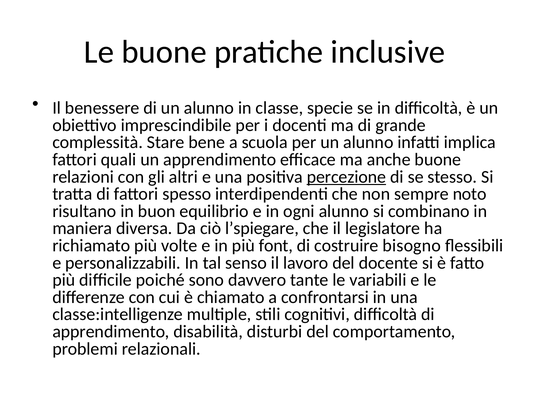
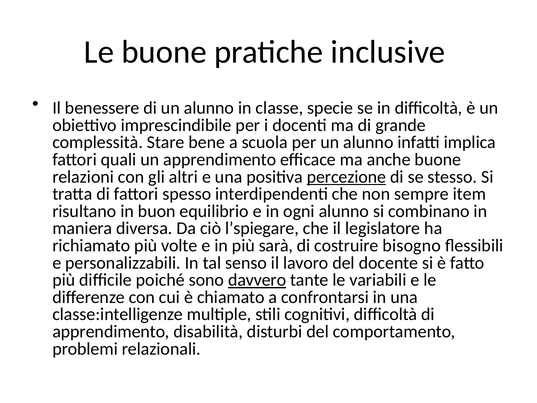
noto: noto -> item
font: font -> sarà
davvero underline: none -> present
